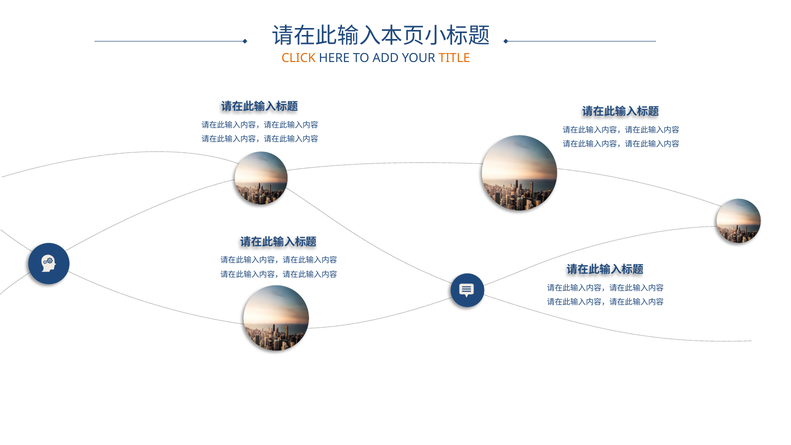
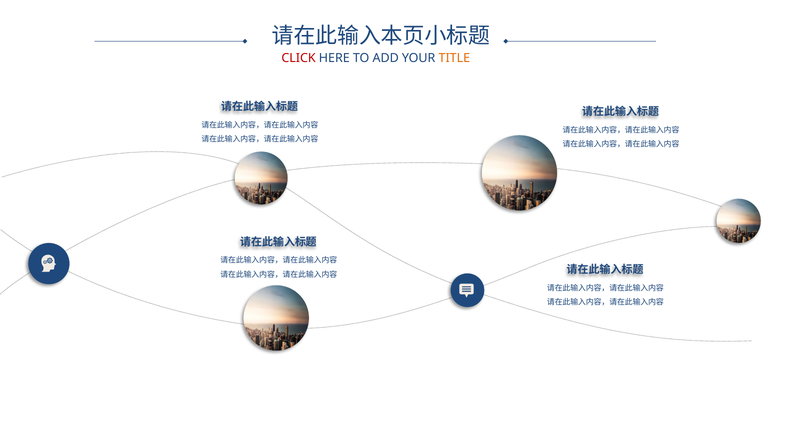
CLICK colour: orange -> red
